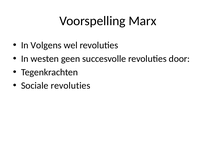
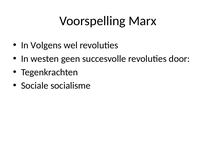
Sociale revoluties: revoluties -> socialisme
